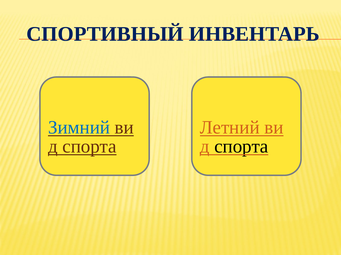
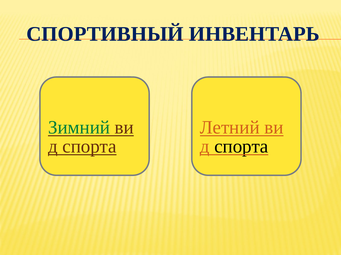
Зимний colour: blue -> green
